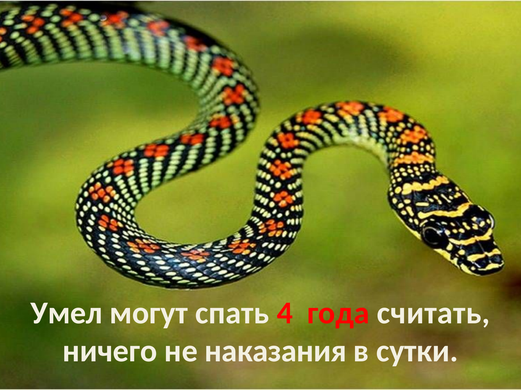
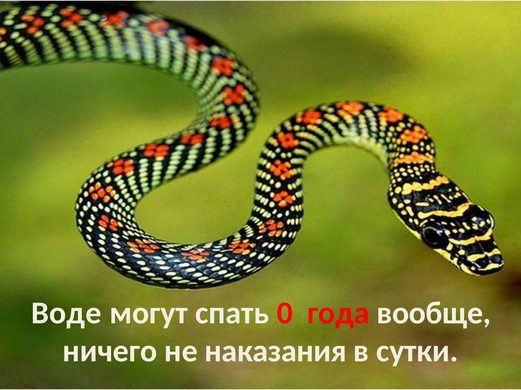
Умел: Умел -> Воде
4: 4 -> 0
считать: считать -> вообще
